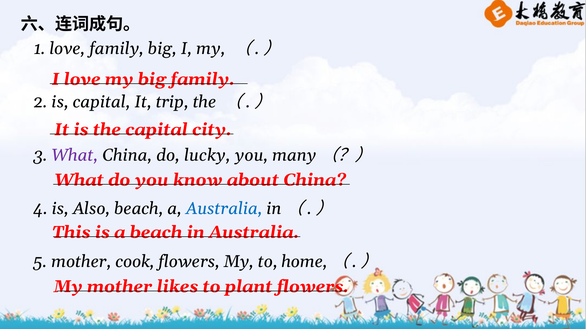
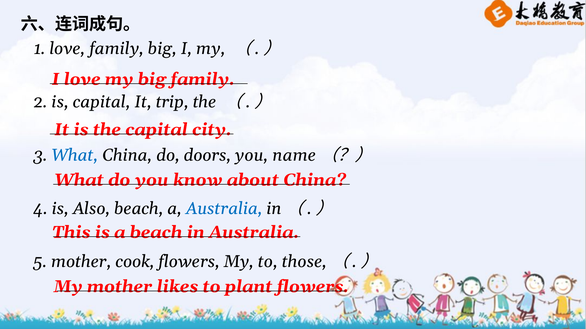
What at (75, 155) colour: purple -> blue
lucky: lucky -> doors
many: many -> name
home: home -> those
